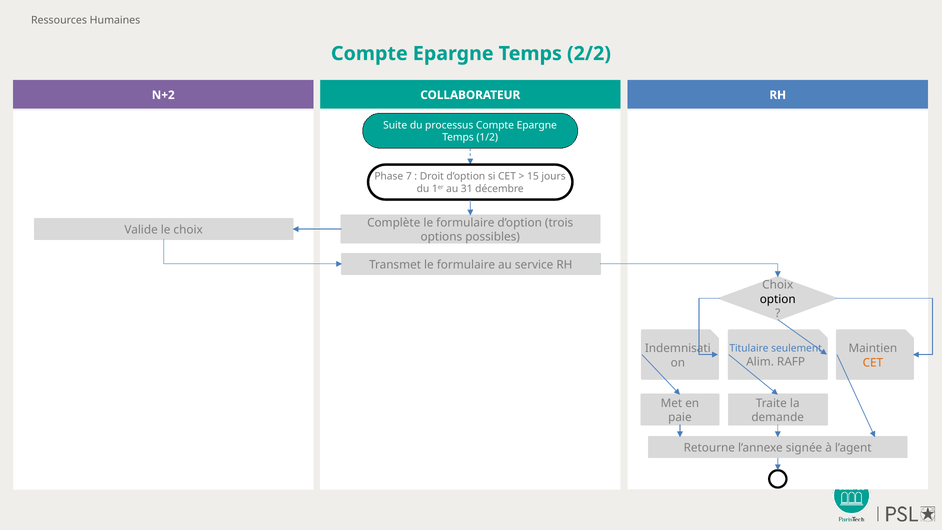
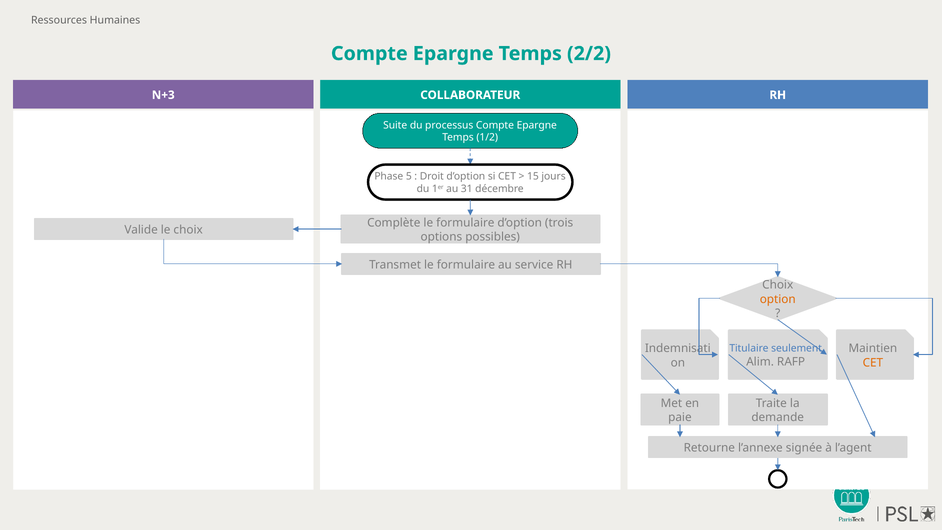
N+2: N+2 -> N+3
7: 7 -> 5
option colour: black -> orange
